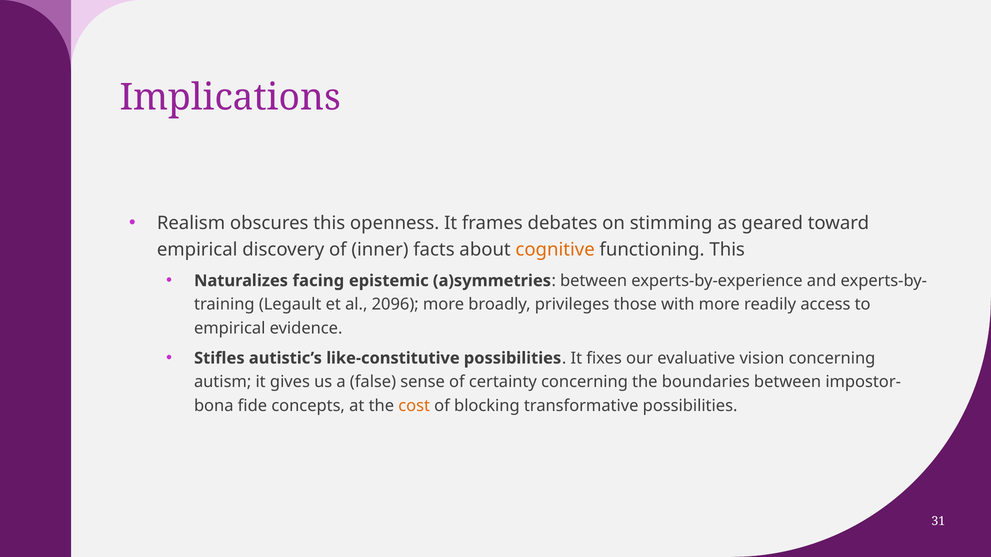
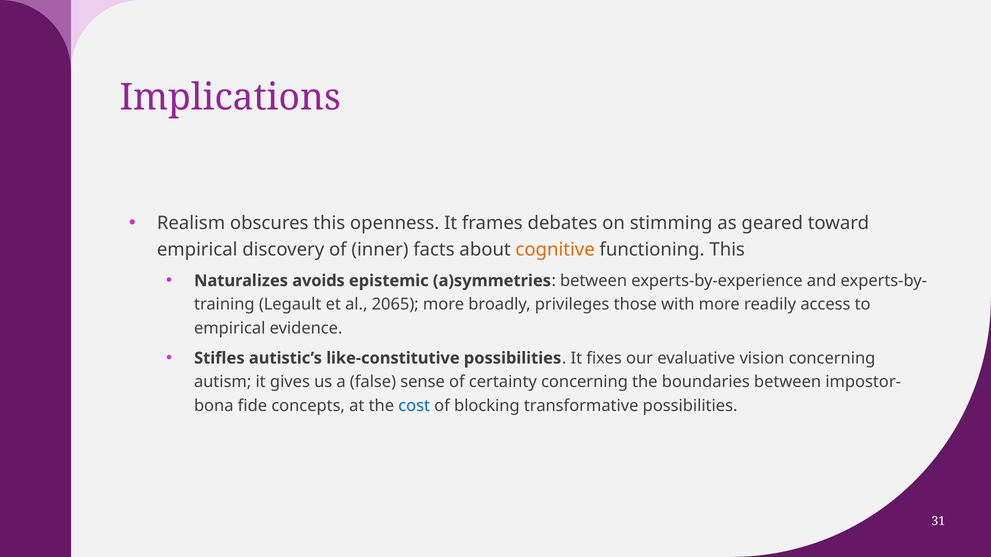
facing: facing -> avoids
2096: 2096 -> 2065
cost colour: orange -> blue
